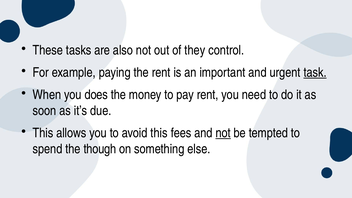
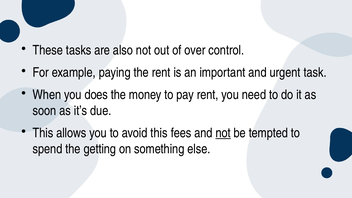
they: they -> over
task underline: present -> none
though: though -> getting
